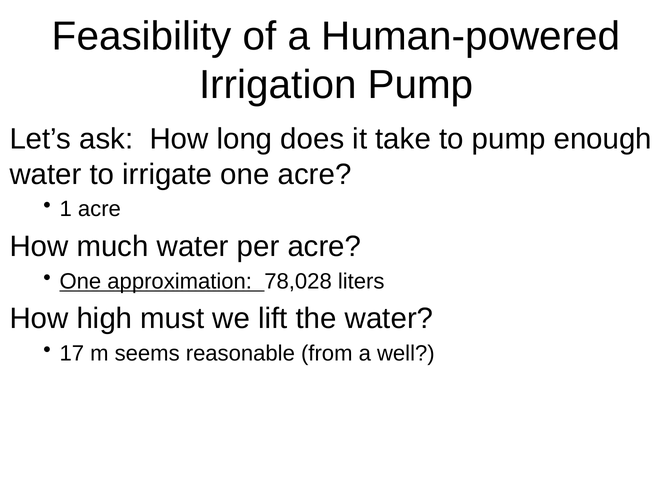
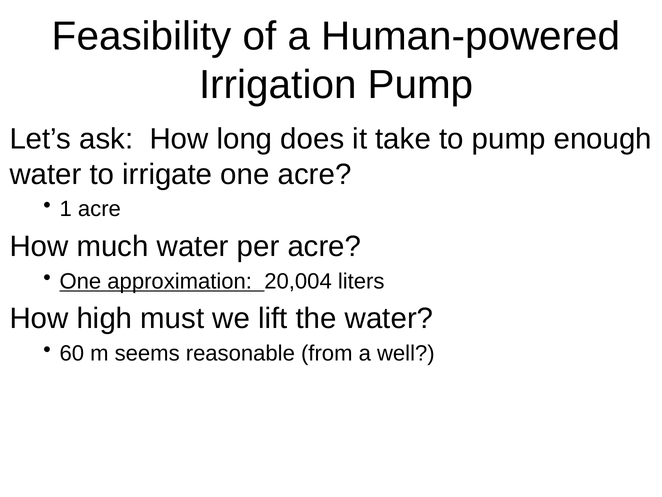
78,028: 78,028 -> 20,004
17: 17 -> 60
